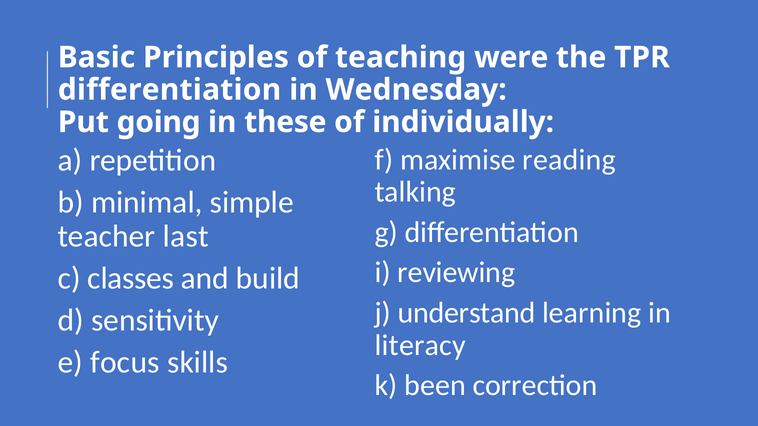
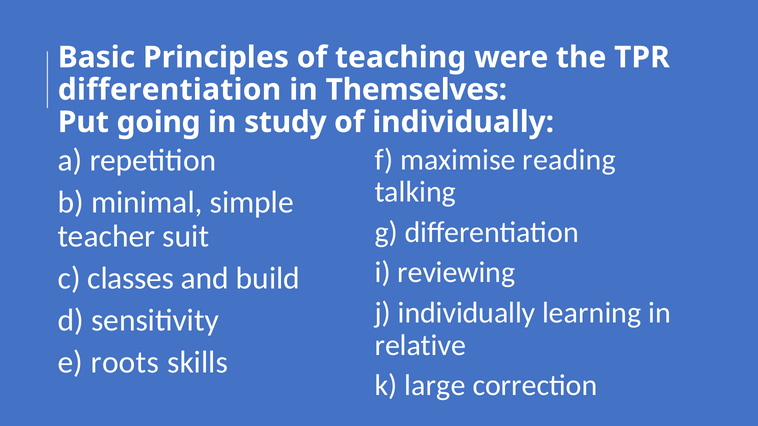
Wednesday: Wednesday -> Themselves
these: these -> study
last: last -> suit
j understand: understand -> individually
literacy: literacy -> relative
focus: focus -> roots
been: been -> large
